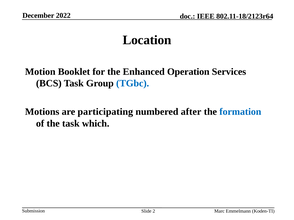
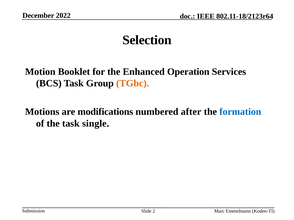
Location: Location -> Selection
TGbc colour: blue -> orange
participating: participating -> modifications
which: which -> single
